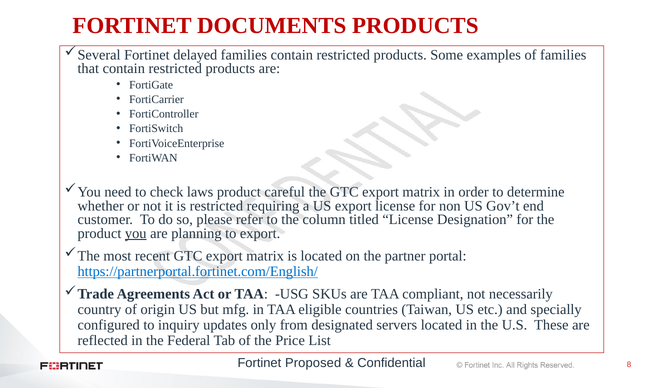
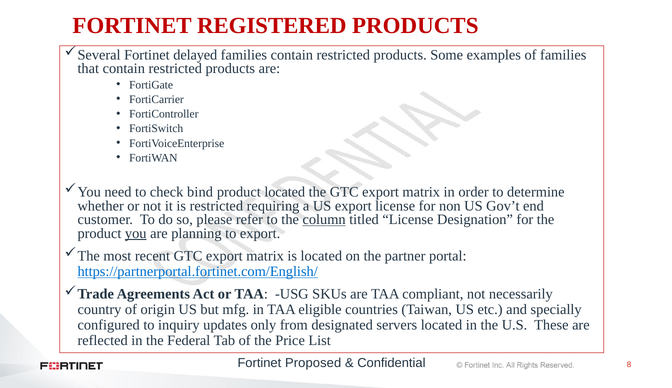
DOCUMENTS: DOCUMENTS -> REGISTERED
laws: laws -> bind
product careful: careful -> located
column underline: none -> present
